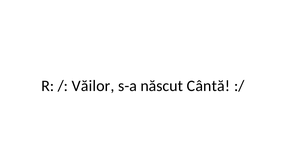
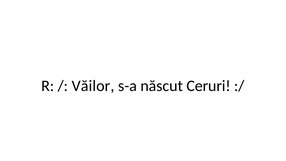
Cântă: Cântă -> Ceruri
